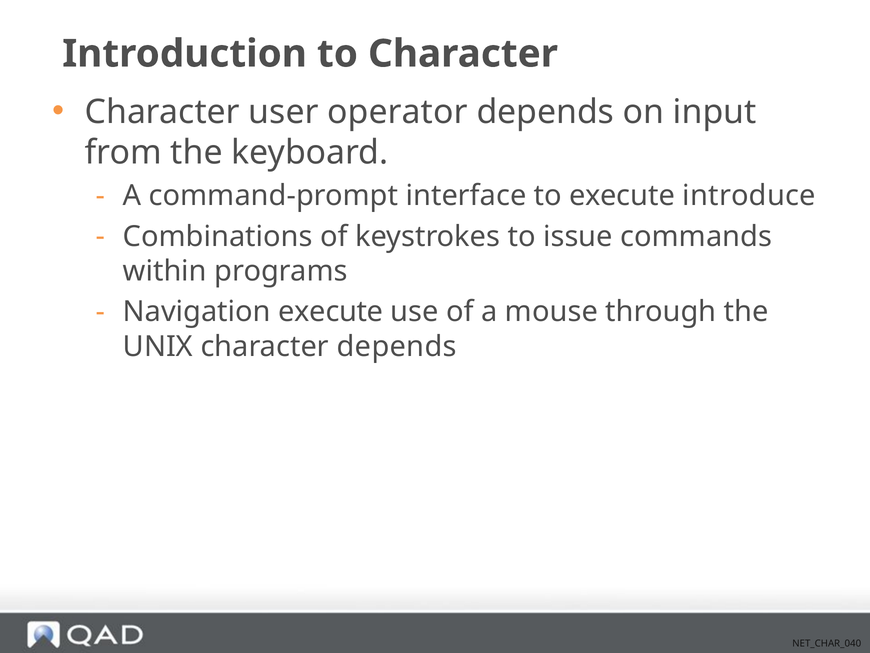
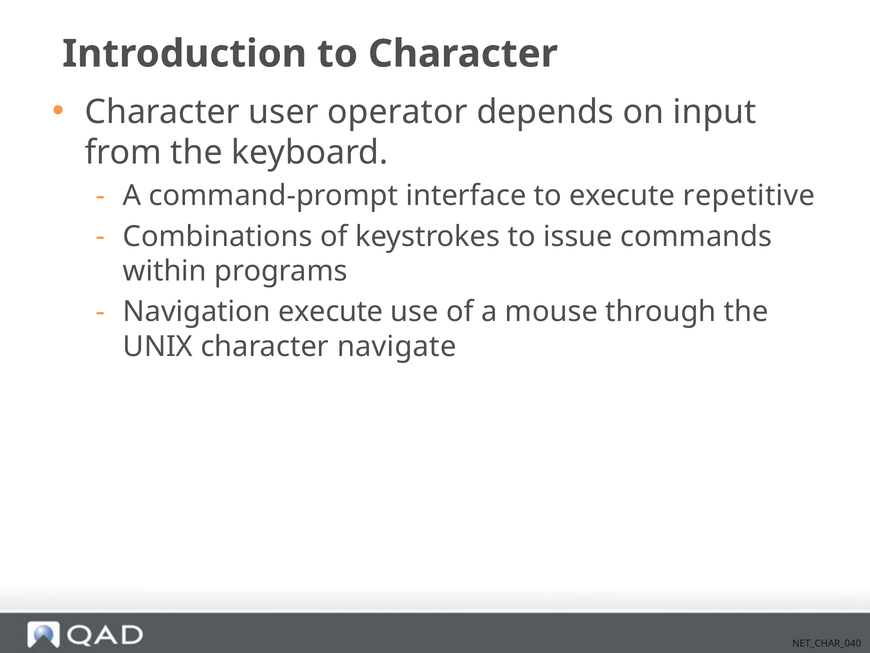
introduce: introduce -> repetitive
character depends: depends -> navigate
